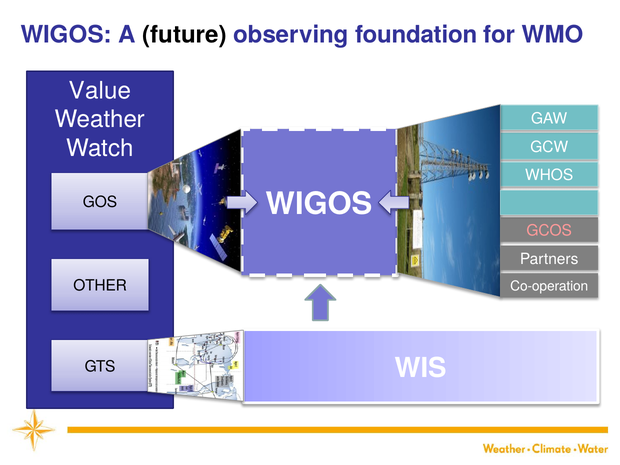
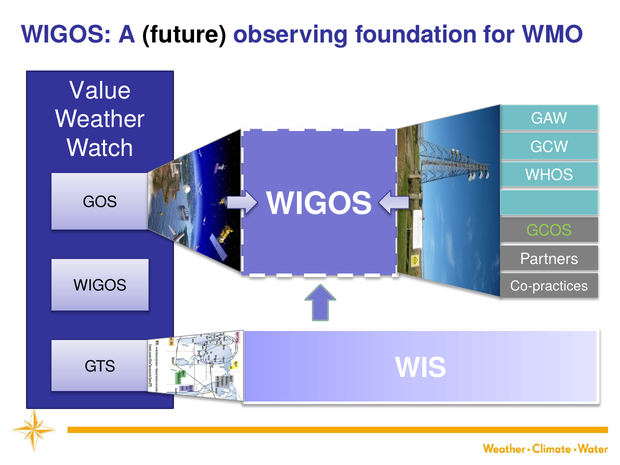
GCOS colour: pink -> light green
OTHER at (100, 286): OTHER -> WIGOS
Co-operation: Co-operation -> Co-practices
